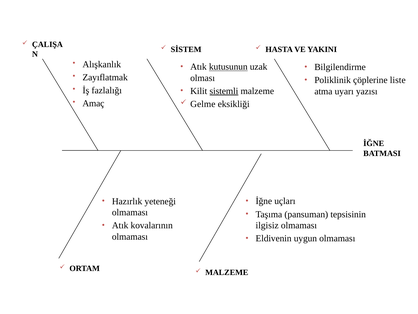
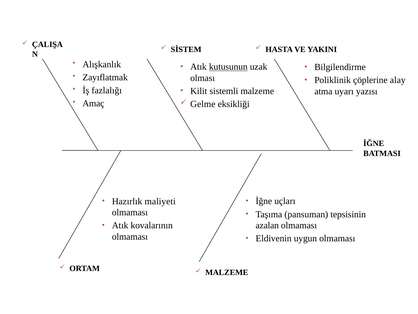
liste: liste -> alay
sistemli underline: present -> none
yeteneği: yeteneği -> maliyeti
ilgisiz: ilgisiz -> azalan
